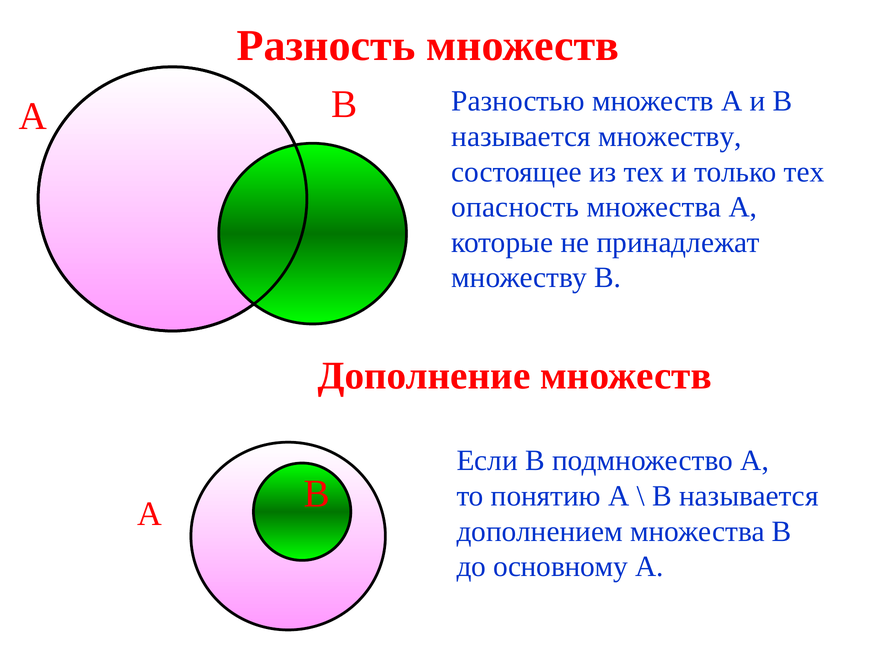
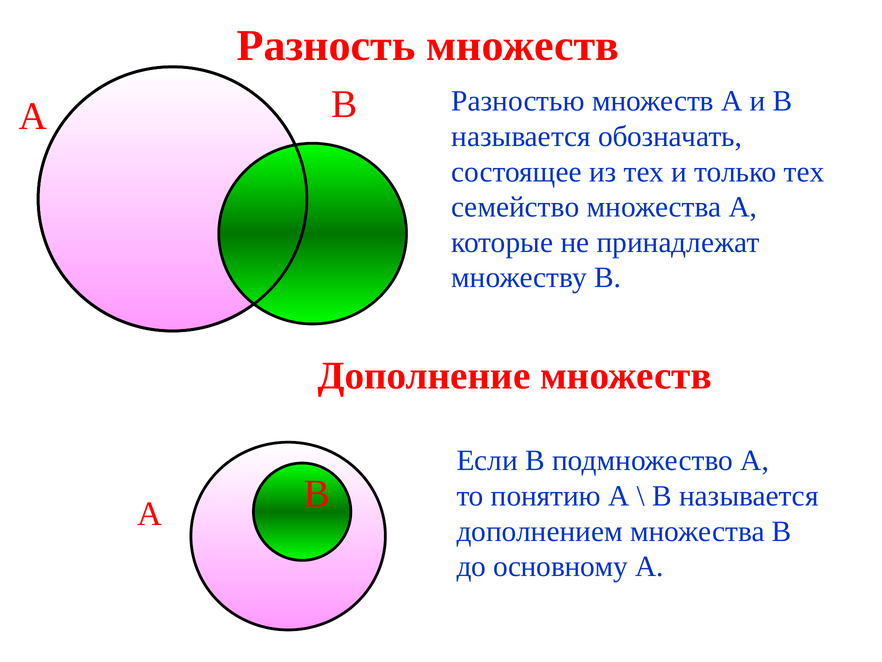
называется множеству: множеству -> обозначать
опасность: опасность -> семейство
